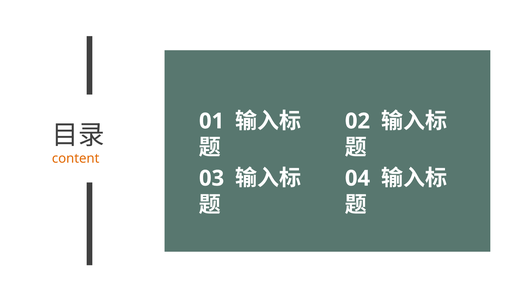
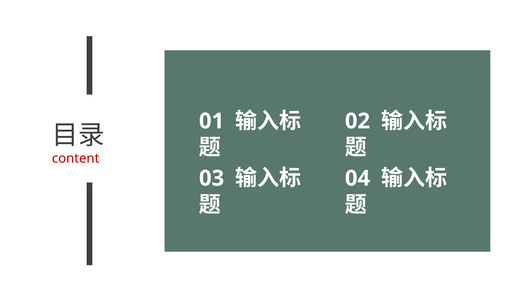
content colour: orange -> red
